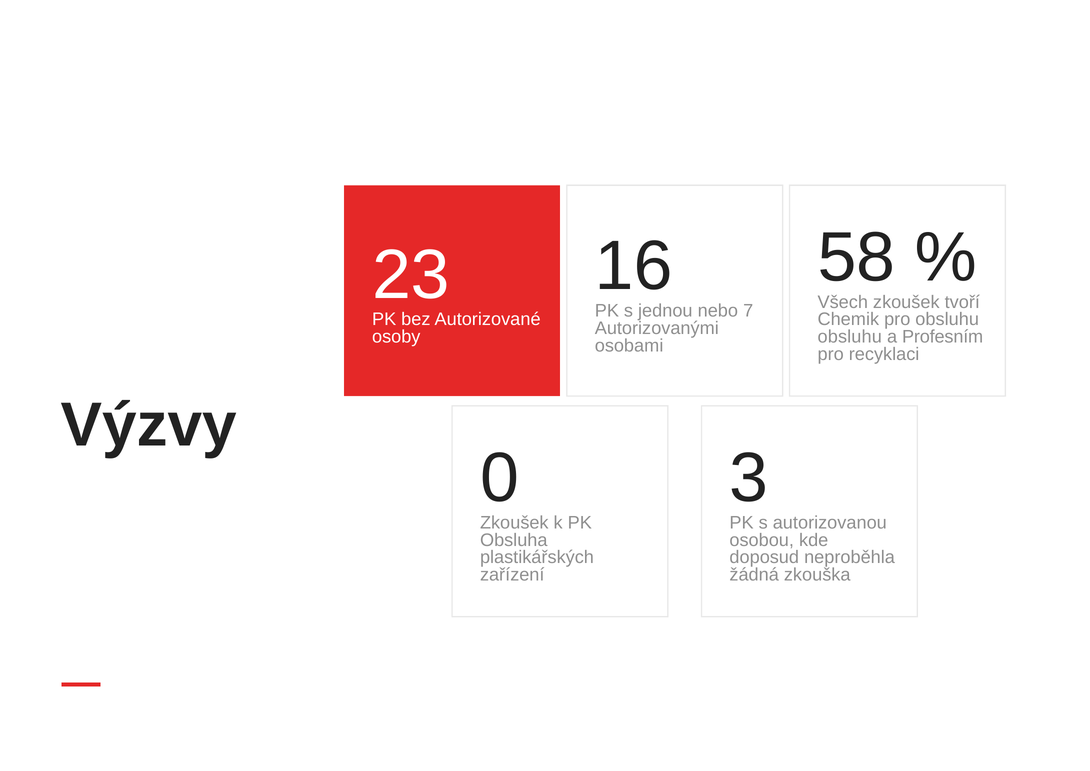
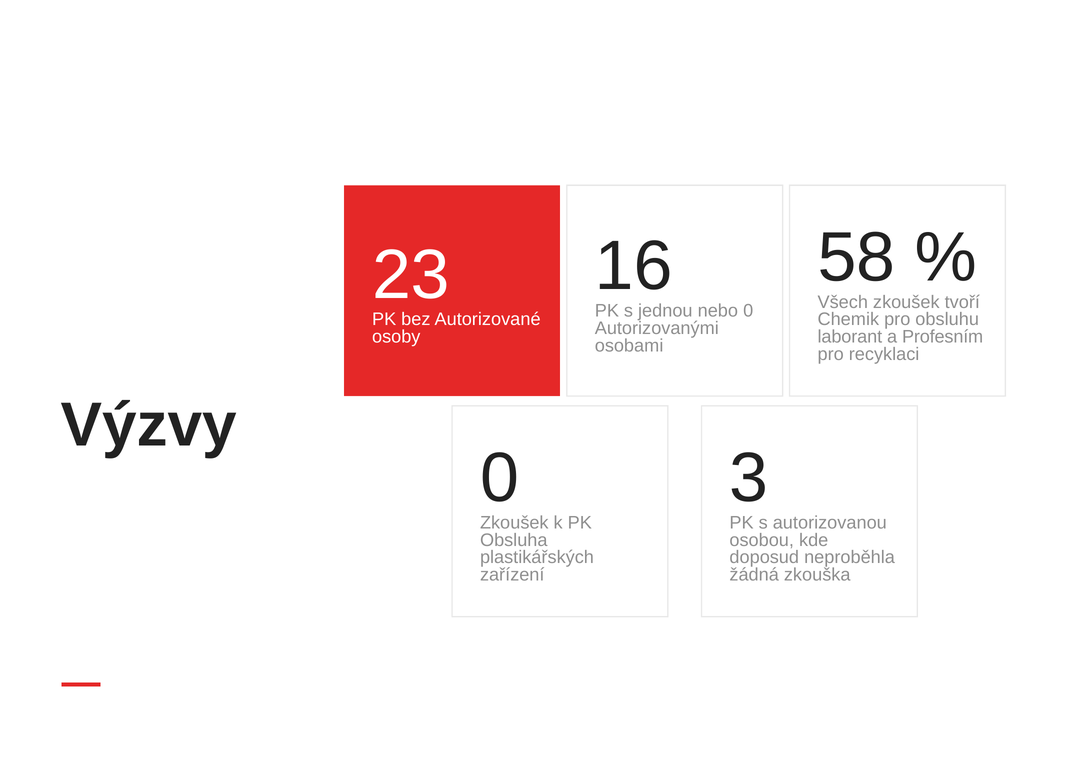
nebo 7: 7 -> 0
obsluhu at (850, 337): obsluhu -> laborant
